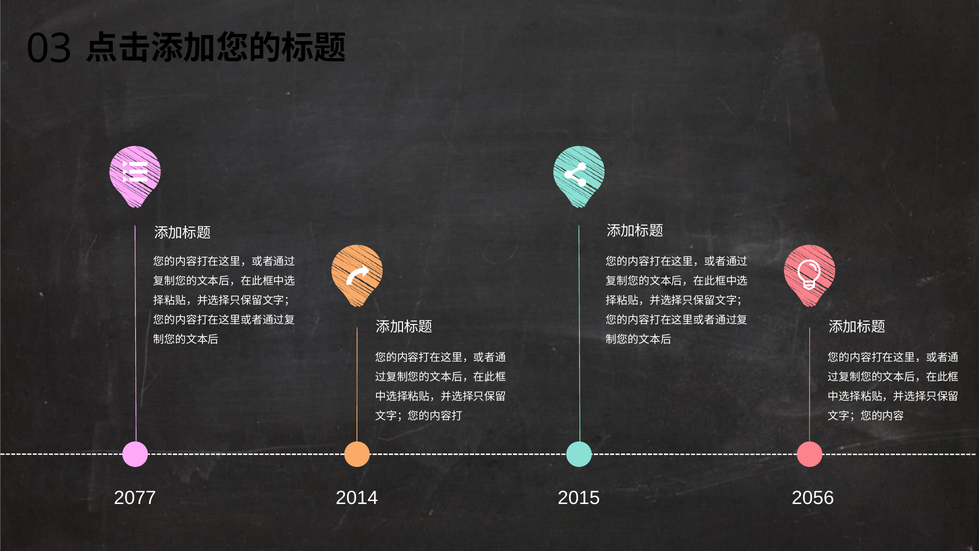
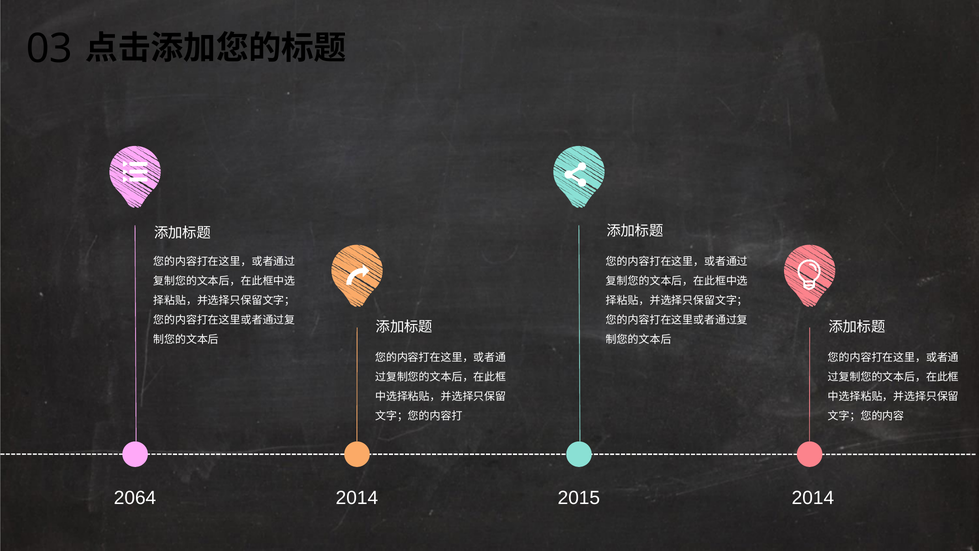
2077: 2077 -> 2064
2015 2056: 2056 -> 2014
